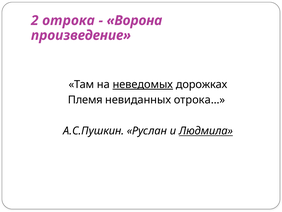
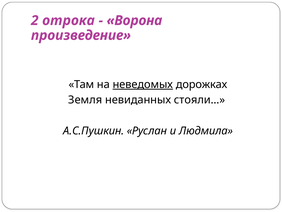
Племя: Племя -> Земля
отрока…: отрока… -> стояли…
Людмила underline: present -> none
